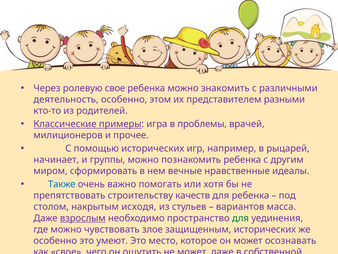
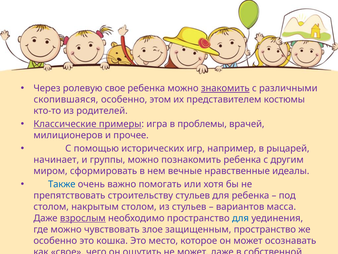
знакомить underline: none -> present
деятельность: деятельность -> скопившаяся
разными: разными -> костюмы
строительству качеств: качеств -> стульев
накрытым исходя: исходя -> столом
для at (240, 218) colour: green -> blue
защищенным исторических: исторических -> пространство
умеют: умеют -> кошка
